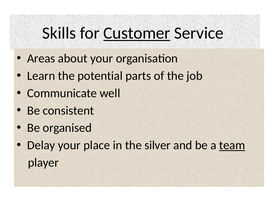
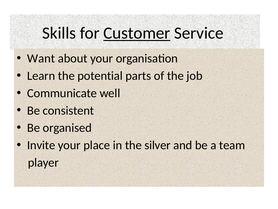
Areas: Areas -> Want
Delay: Delay -> Invite
team underline: present -> none
